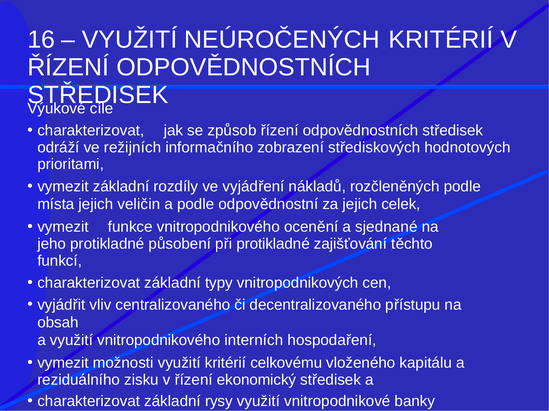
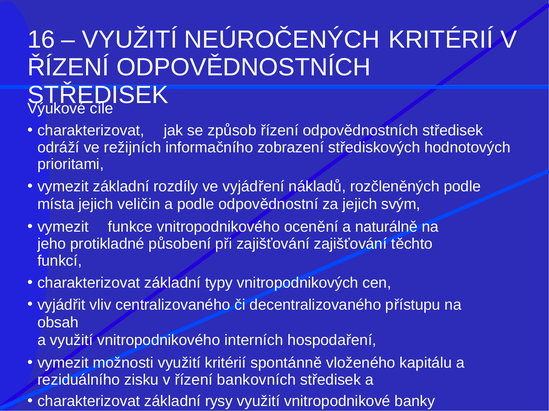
celek: celek -> svým
sjednané: sjednané -> naturálně
při protikladné: protikladné -> zajišťování
celkovému: celkovému -> spontánně
ekonomický: ekonomický -> bankovních
